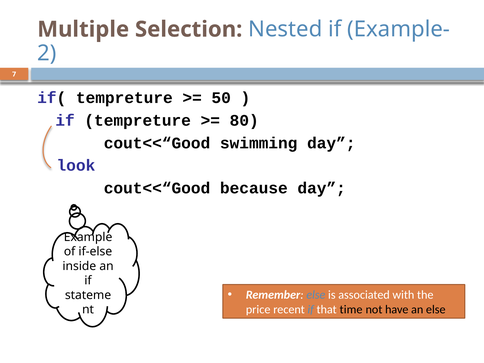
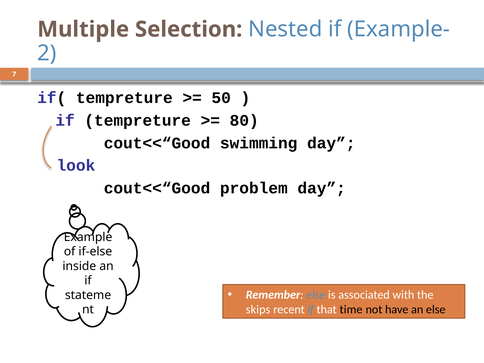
because: because -> problem
price: price -> skips
